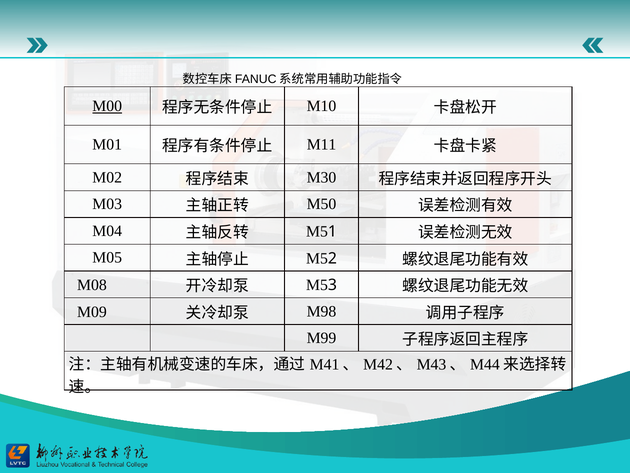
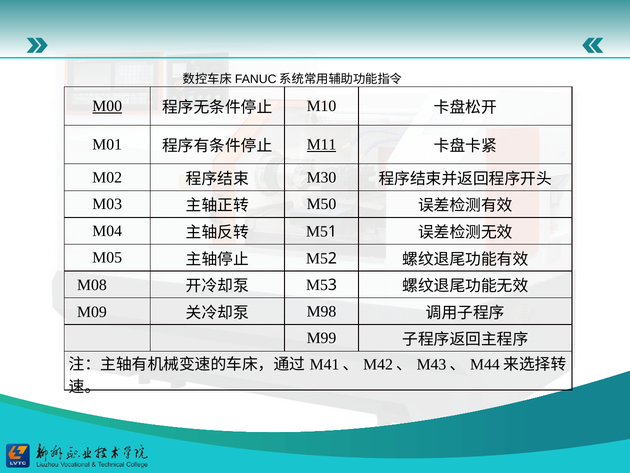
M11 underline: none -> present
